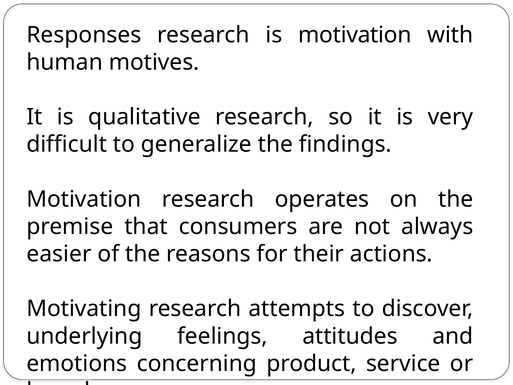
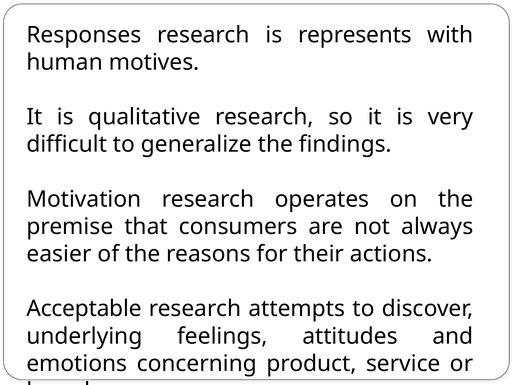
is motivation: motivation -> represents
Motivating: Motivating -> Acceptable
